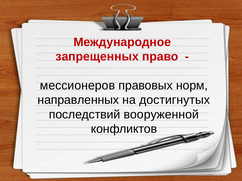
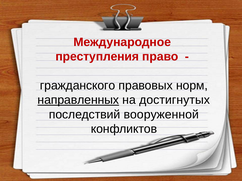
запрещенных: запрещенных -> преступления
мессионеров: мессионеров -> гражданского
направленных underline: none -> present
